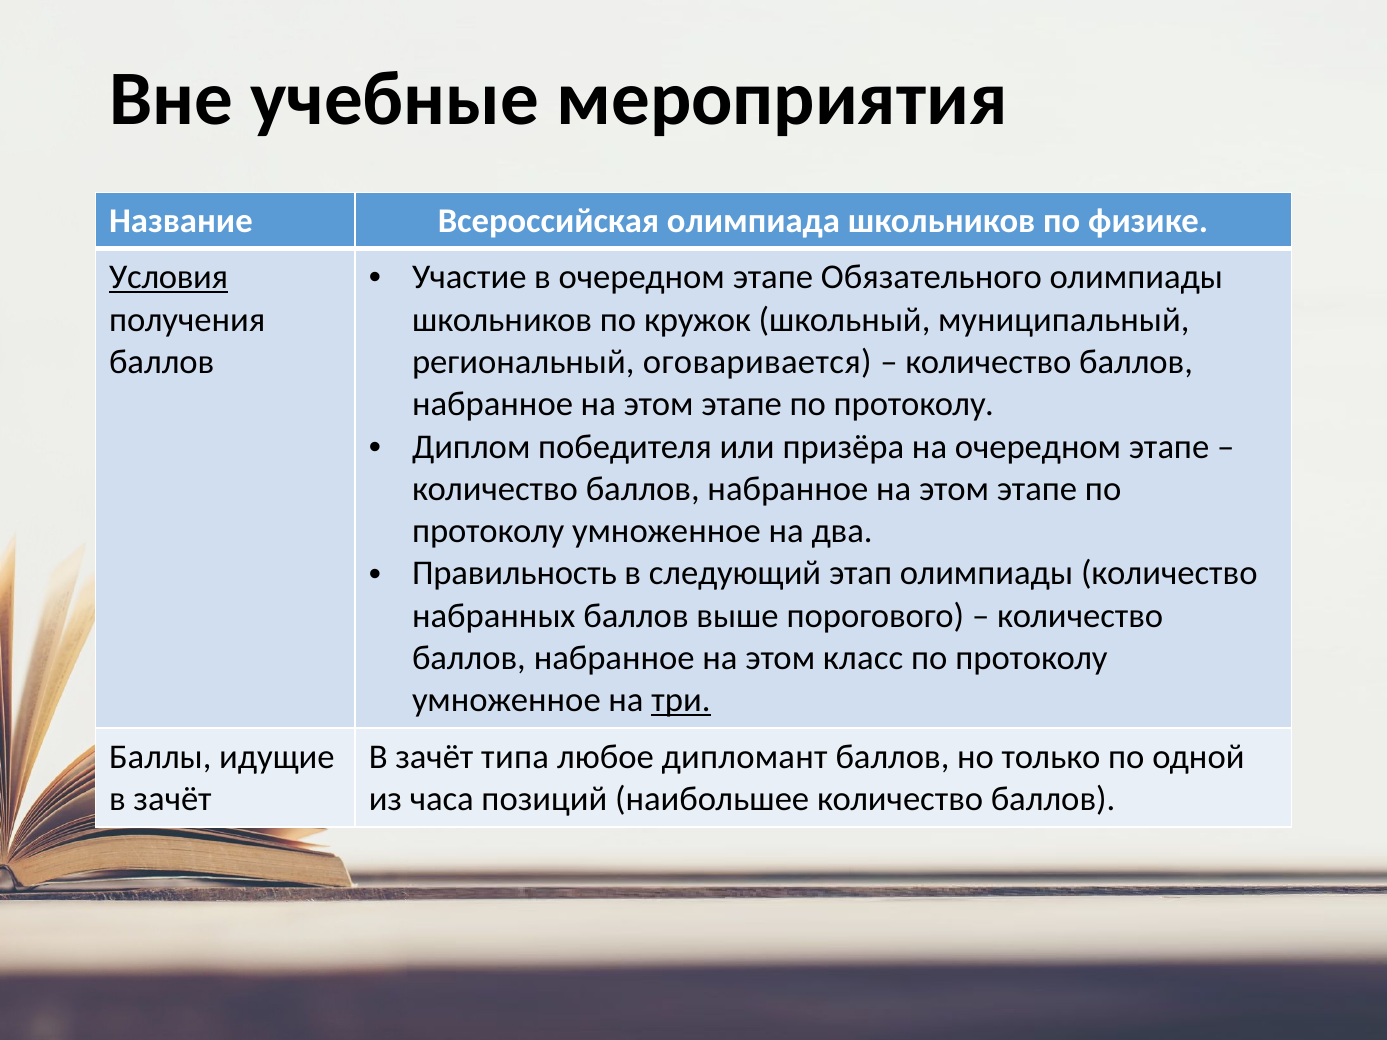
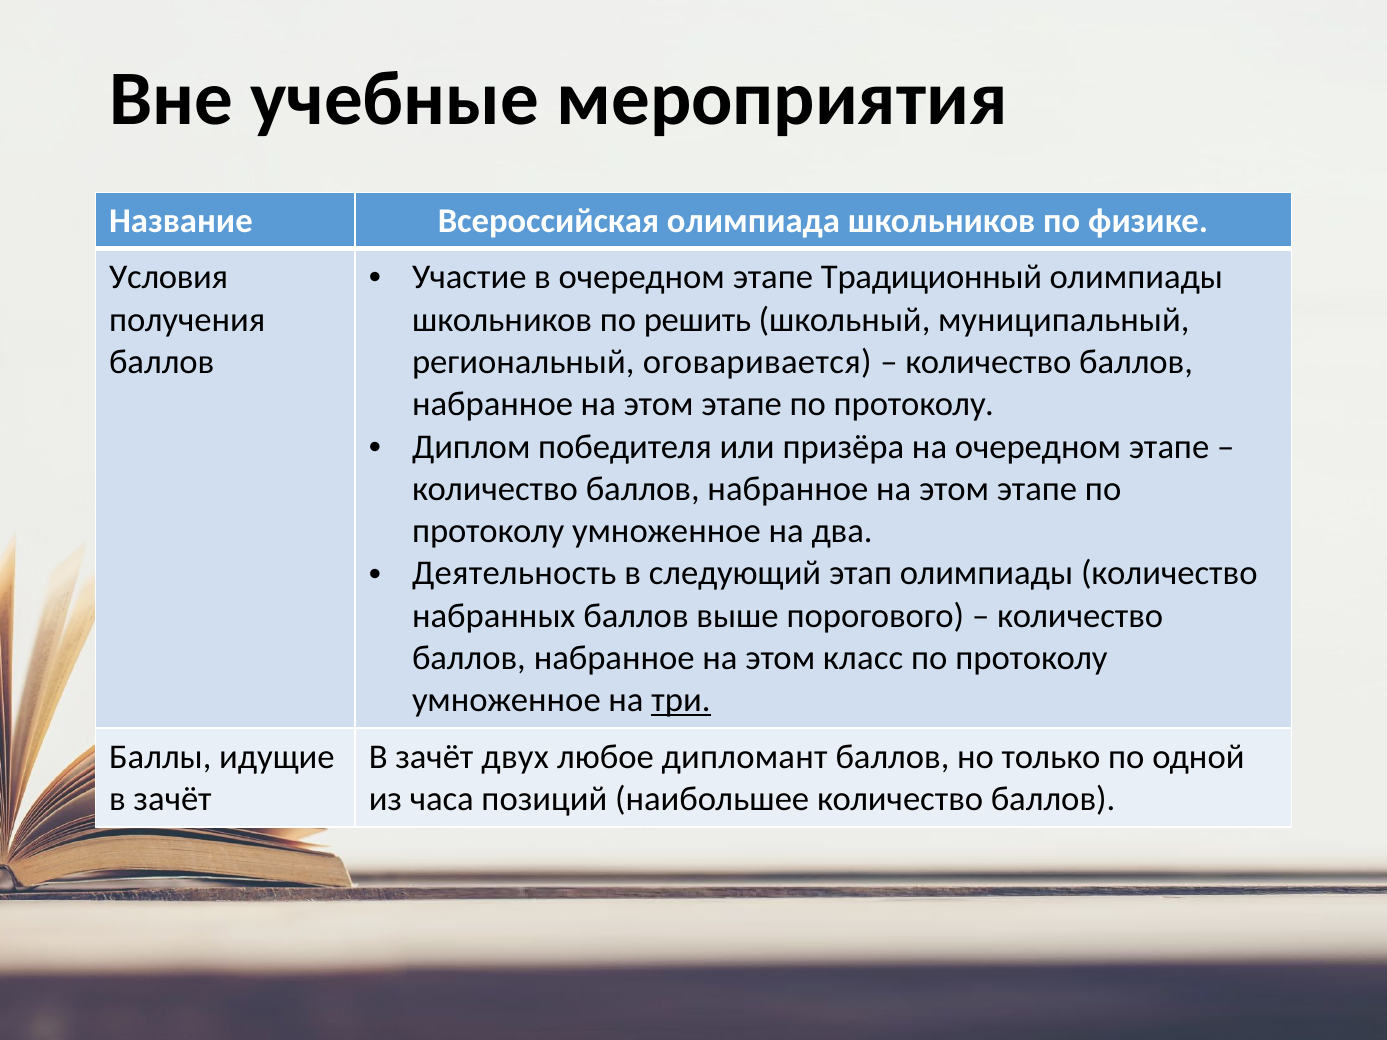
Обязательного: Обязательного -> Традиционный
Условия underline: present -> none
кружок: кружок -> решить
Правильность: Правильность -> Деятельность
типа: типа -> двух
